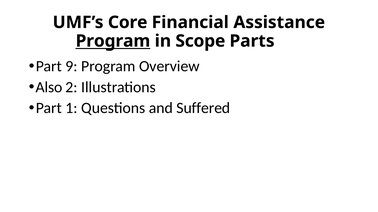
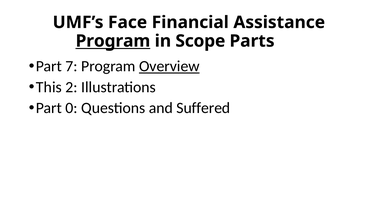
Core: Core -> Face
9: 9 -> 7
Overview underline: none -> present
Also: Also -> This
1: 1 -> 0
